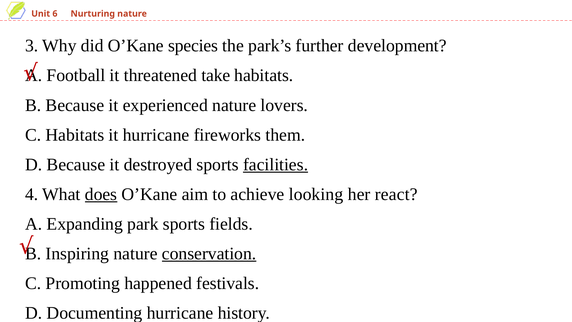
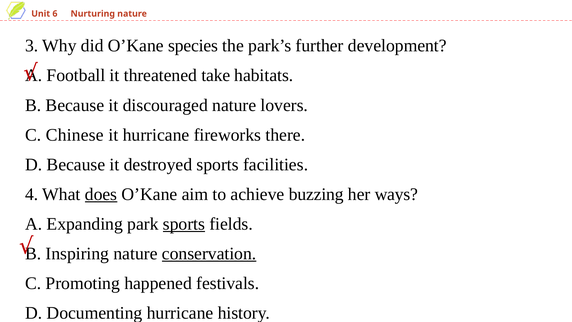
experienced: experienced -> discouraged
C Habitats: Habitats -> Chinese
them: them -> there
facilities underline: present -> none
looking: looking -> buzzing
react: react -> ways
sports at (184, 224) underline: none -> present
